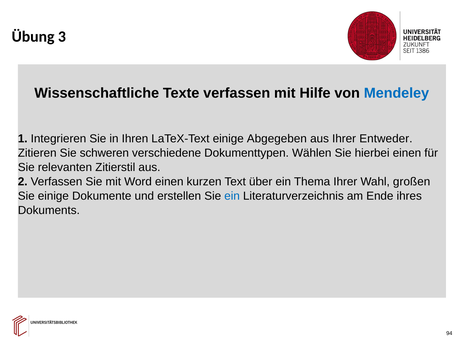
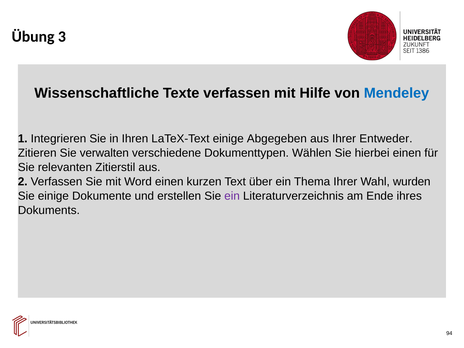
schweren: schweren -> verwalten
großen: großen -> wurden
ein at (232, 196) colour: blue -> purple
